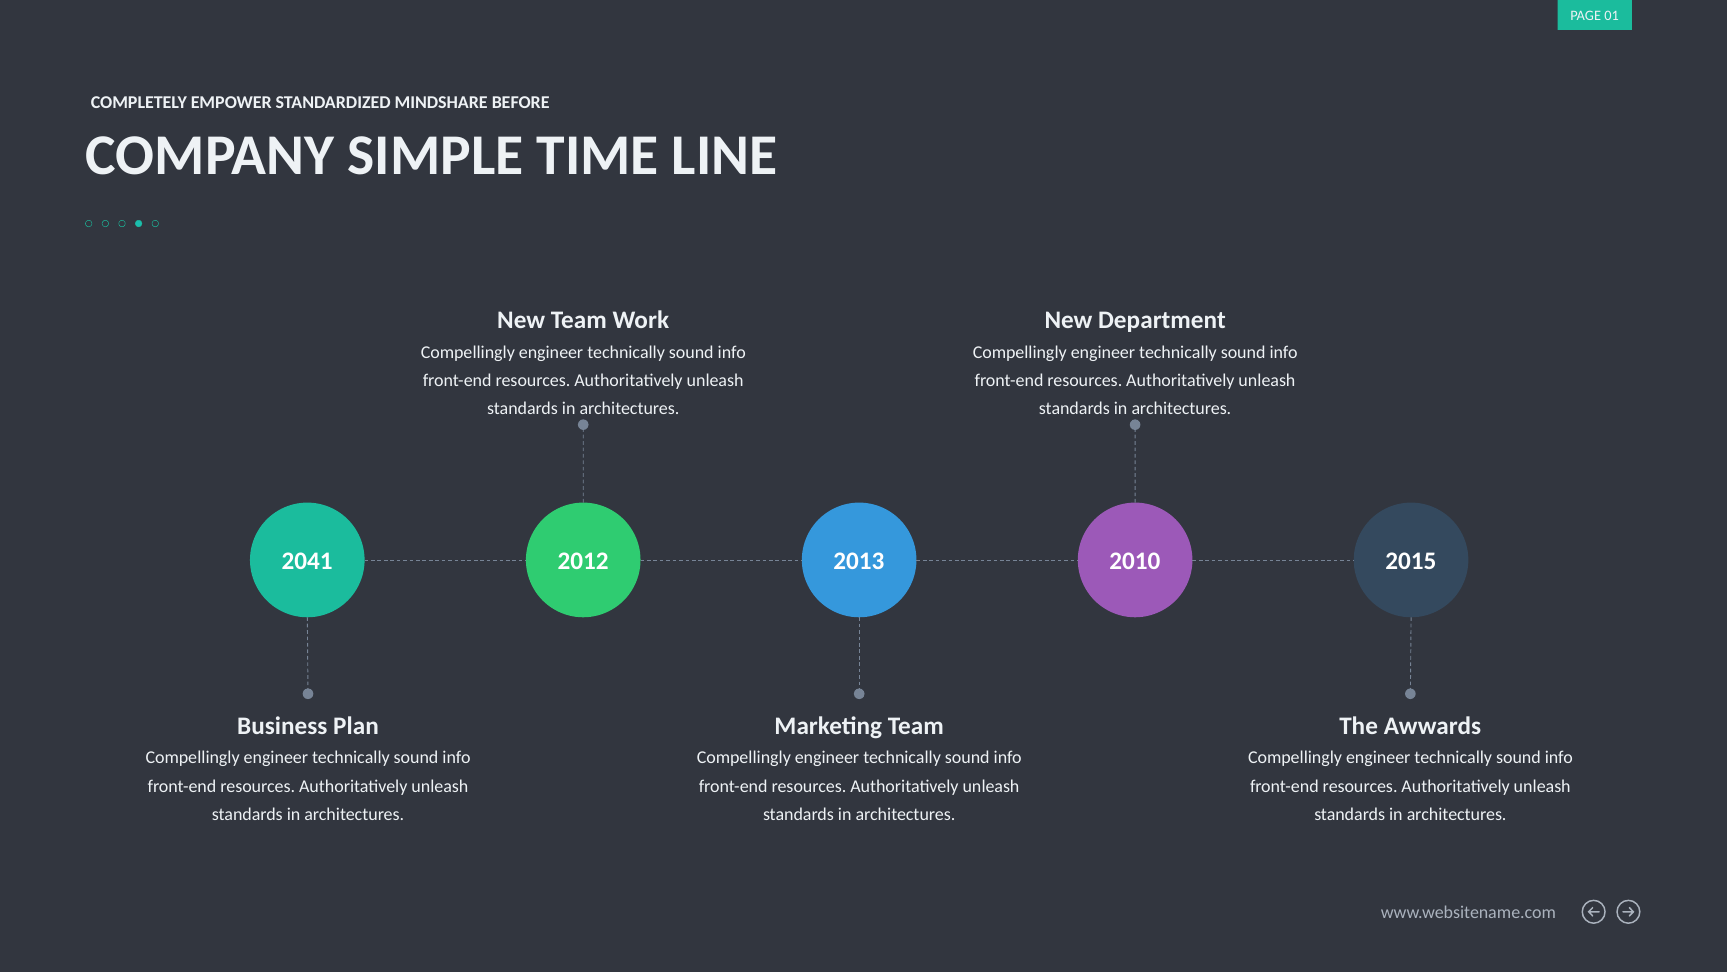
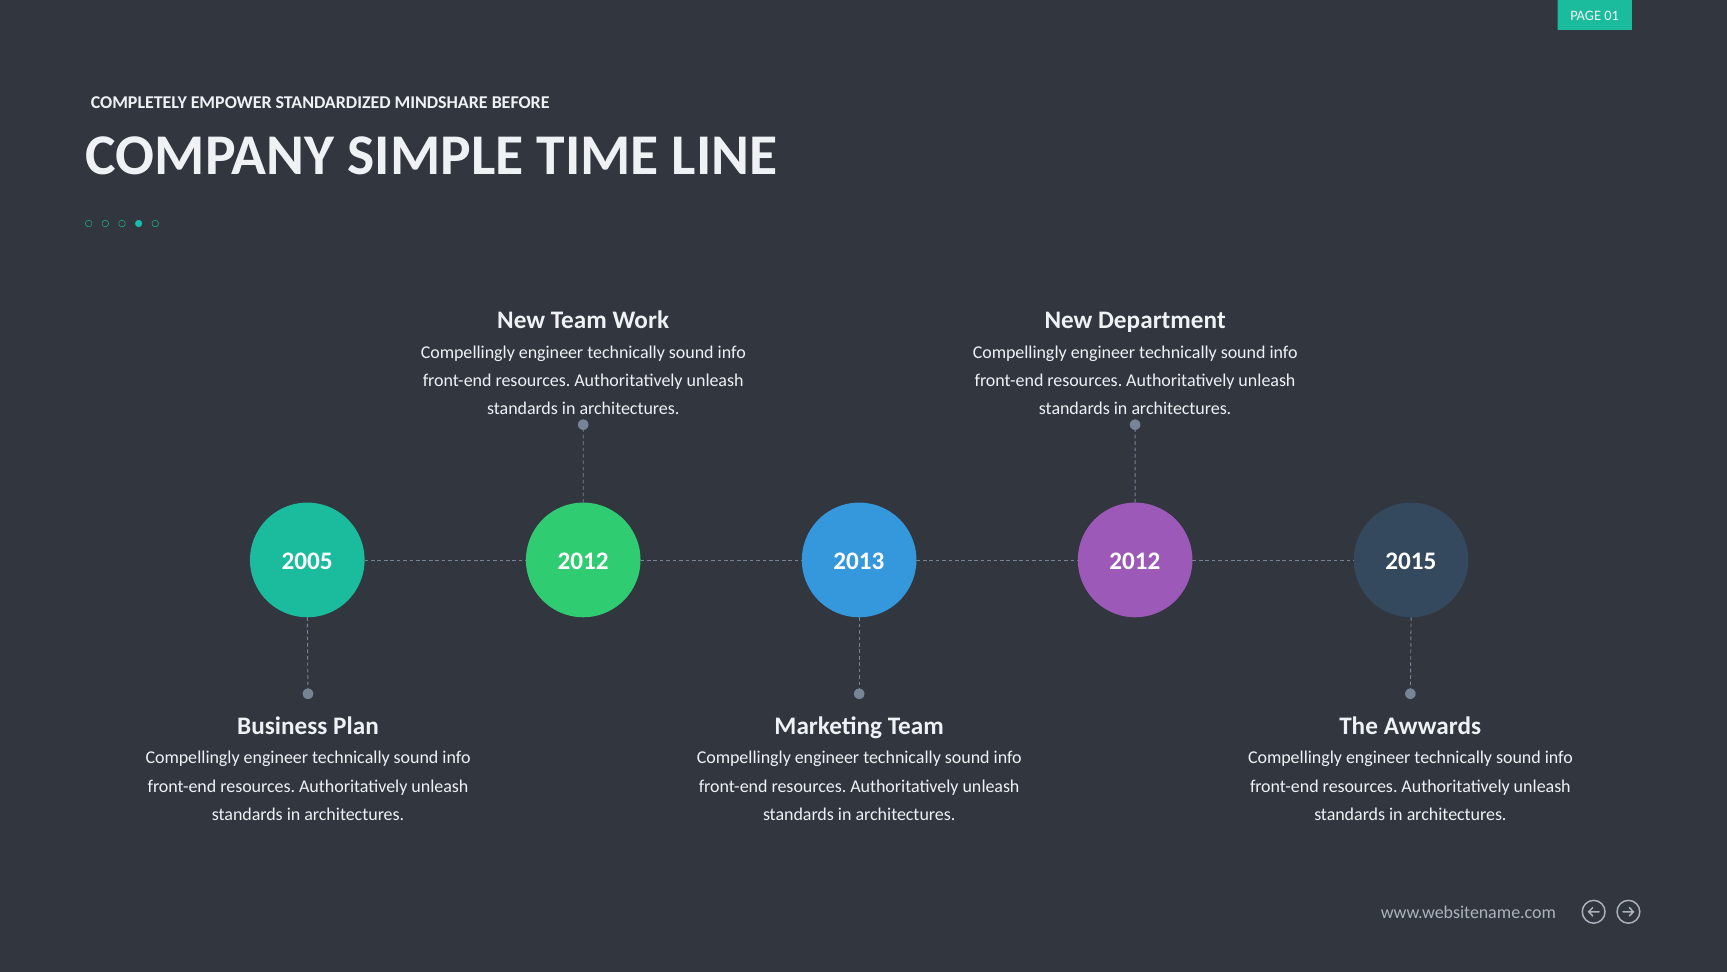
2041: 2041 -> 2005
2013 2010: 2010 -> 2012
